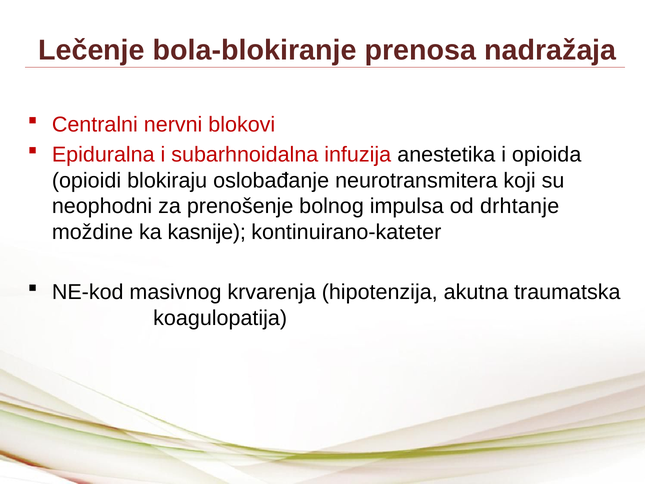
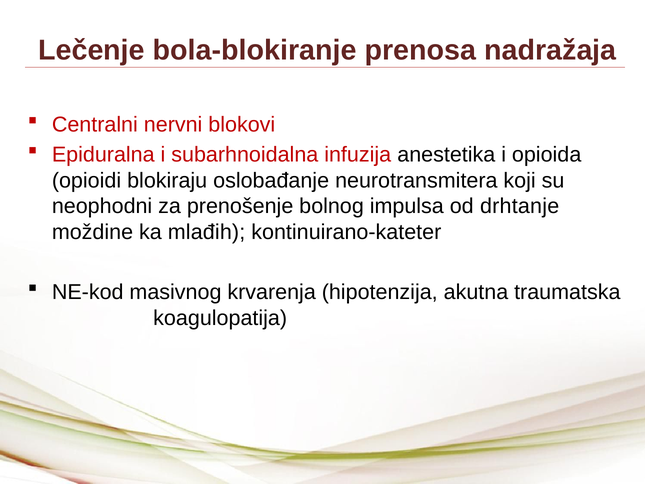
kasnije: kasnije -> mlađih
